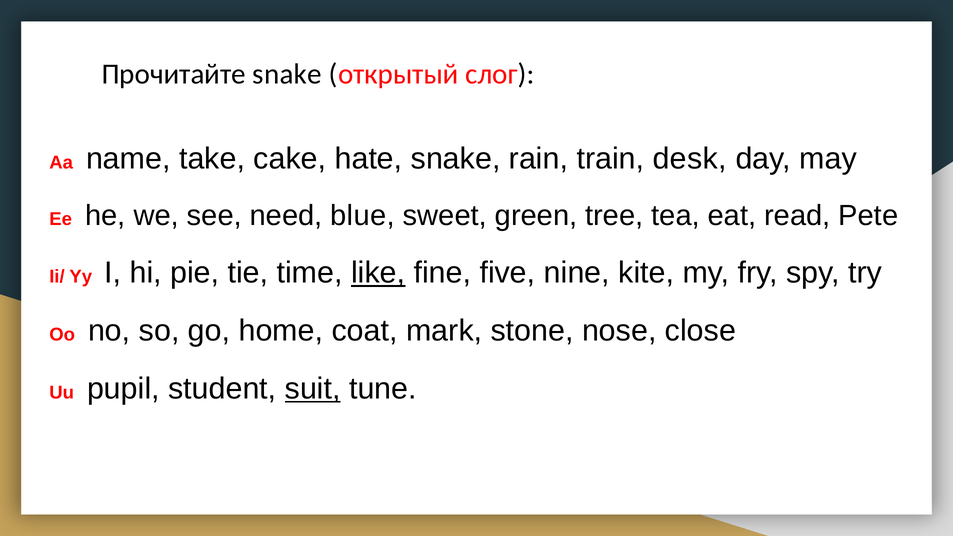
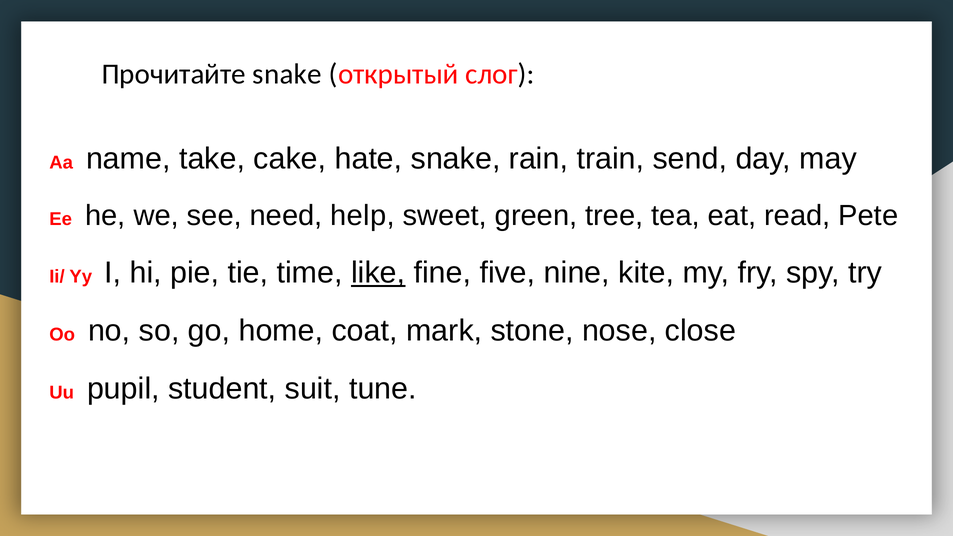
desk: desk -> send
blue: blue -> help
suit underline: present -> none
